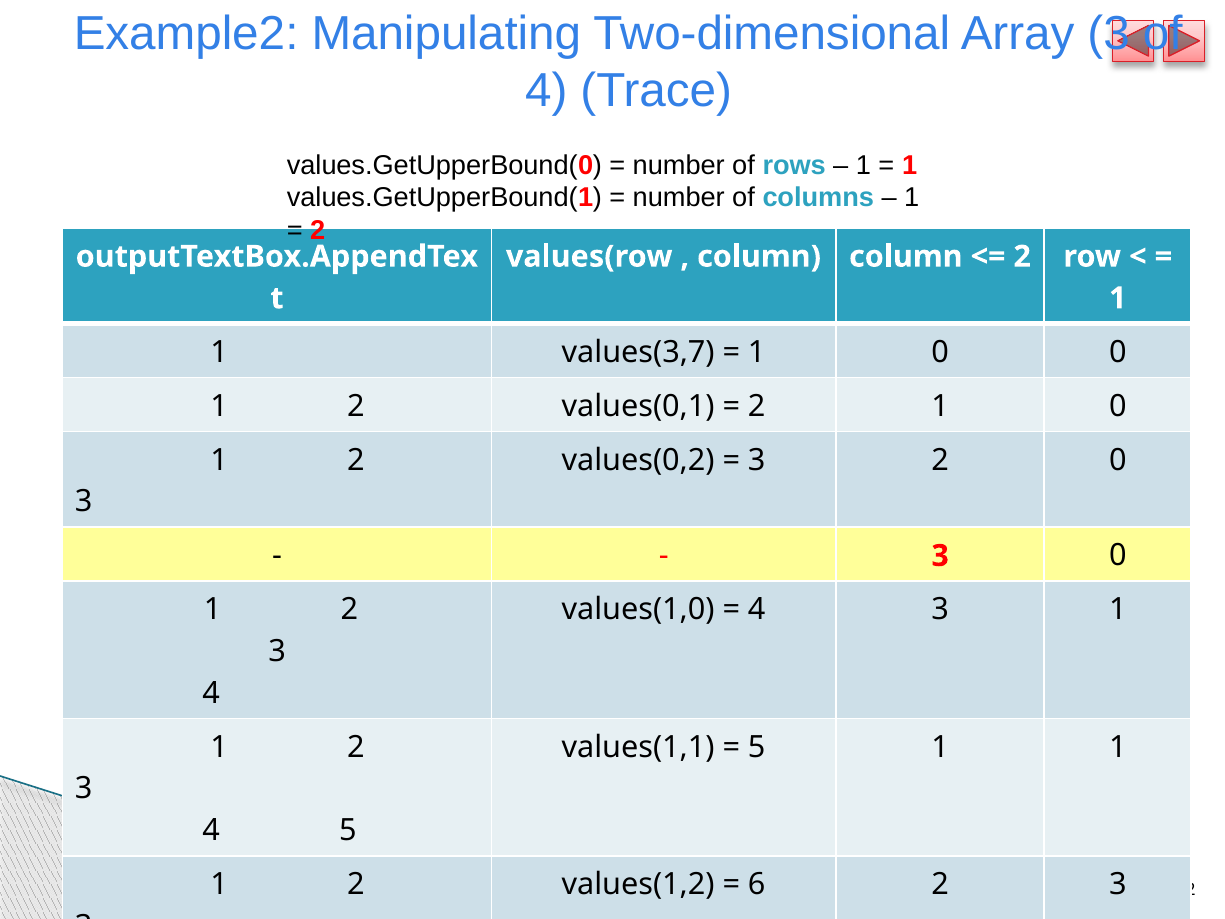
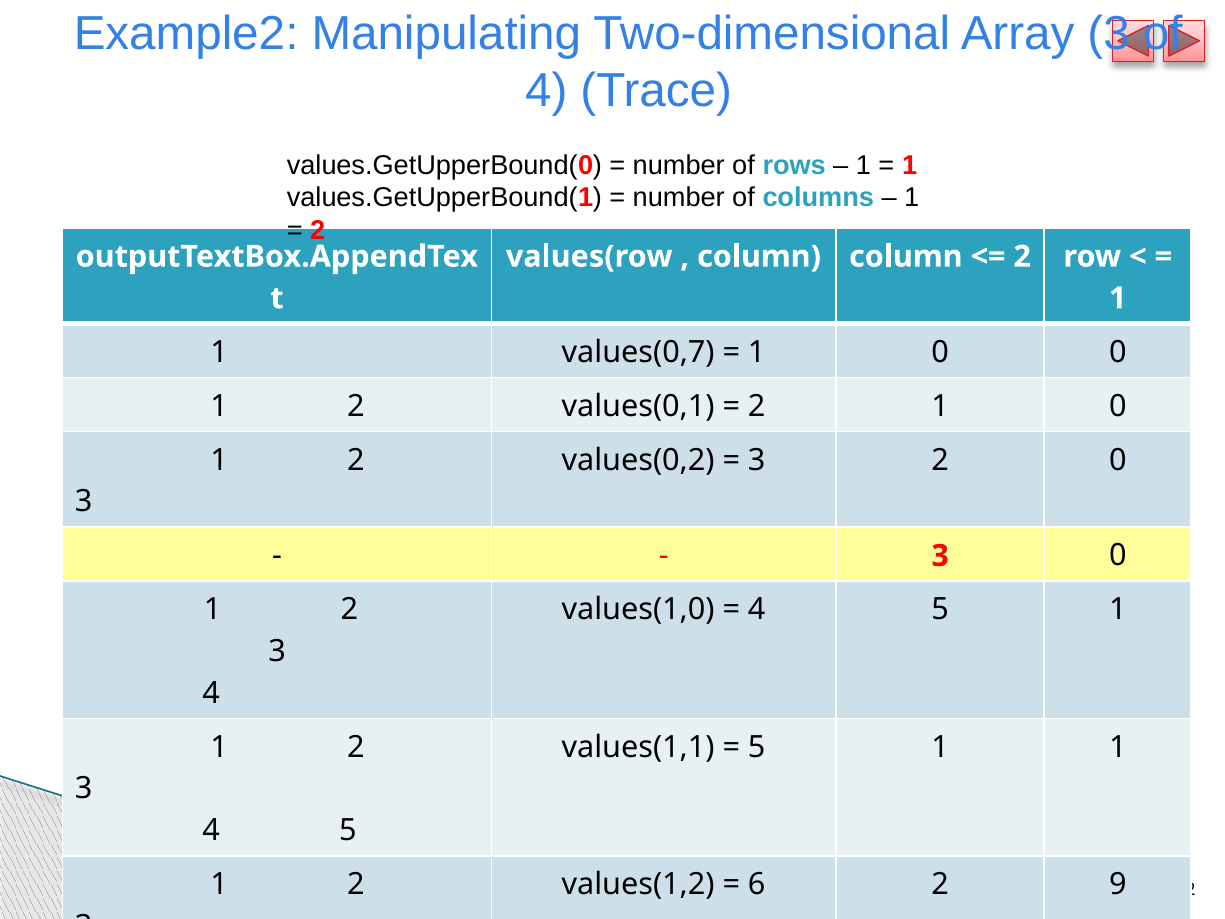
values(3,7: values(3,7 -> values(0,7
3 at (940, 610): 3 -> 5
3 at (1118, 884): 3 -> 9
